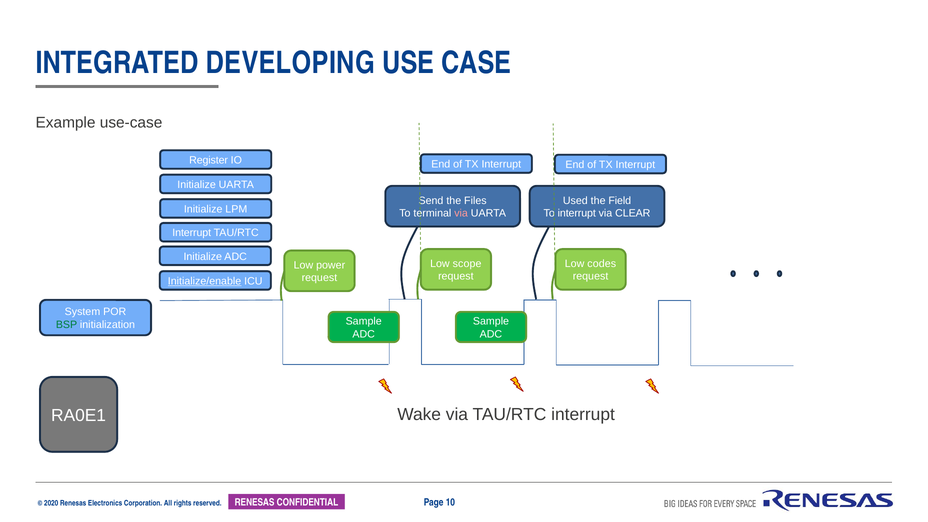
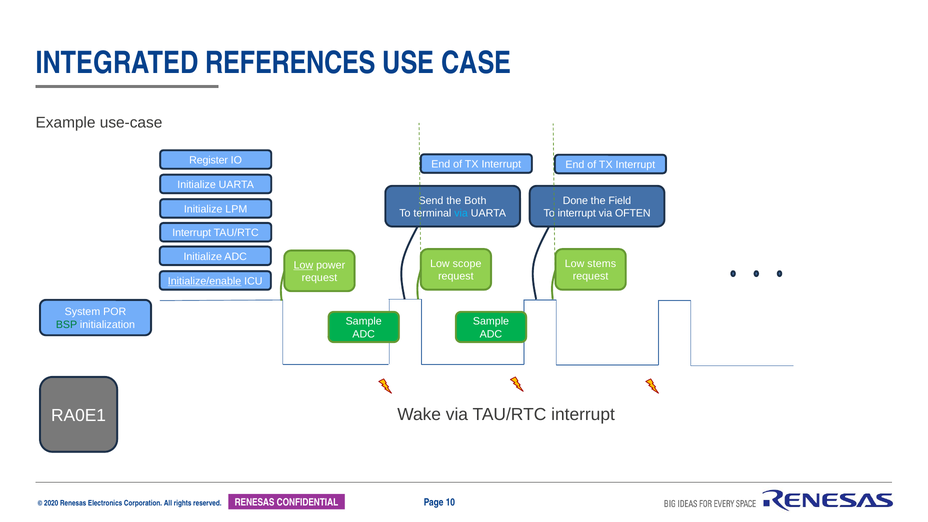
DEVELOPING: DEVELOPING -> REFERENCES
Files: Files -> Both
Used: Used -> Done
via at (461, 213) colour: pink -> light blue
CLEAR: CLEAR -> OFTEN
codes: codes -> stems
Low at (303, 265) underline: none -> present
